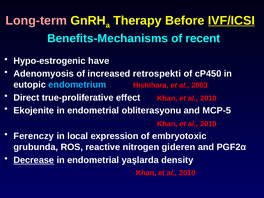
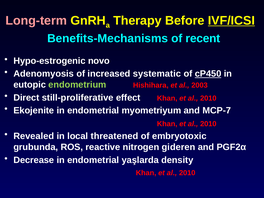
have: have -> novo
retrospekti: retrospekti -> systematic
cP450 underline: none -> present
endometrium colour: light blue -> light green
true‐proliferative: true‐proliferative -> still‐proliferative
obliterasyonu: obliterasyonu -> myometriyum
MCP‐5: MCP‐5 -> MCP‐7
Ferenczy: Ferenczy -> Revealed
expression: expression -> threatened
Decrease underline: present -> none
